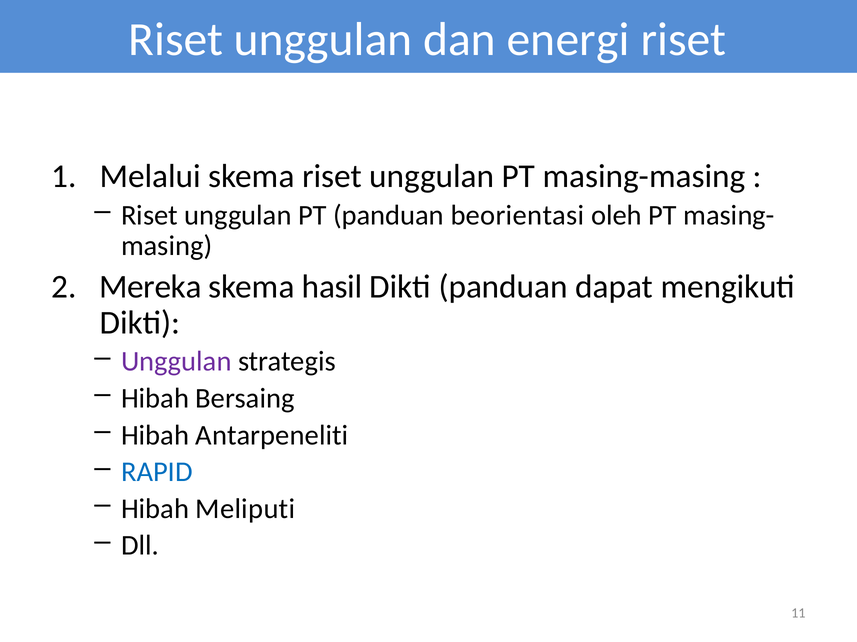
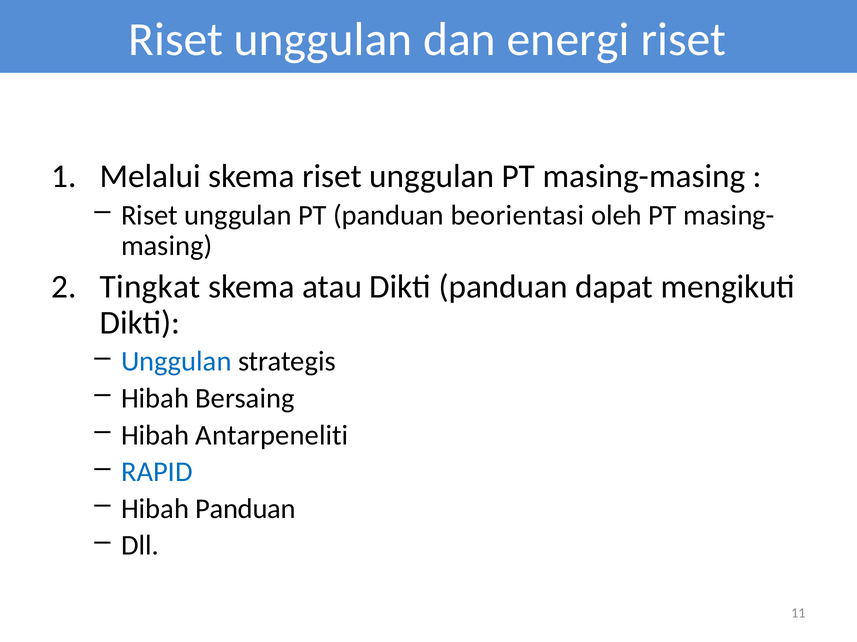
Mereka: Mereka -> Tingkat
hasil: hasil -> atau
Unggulan at (176, 362) colour: purple -> blue
Hibah Meliputi: Meliputi -> Panduan
